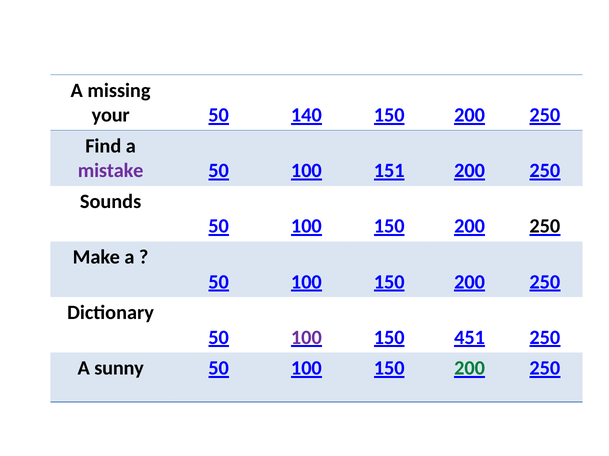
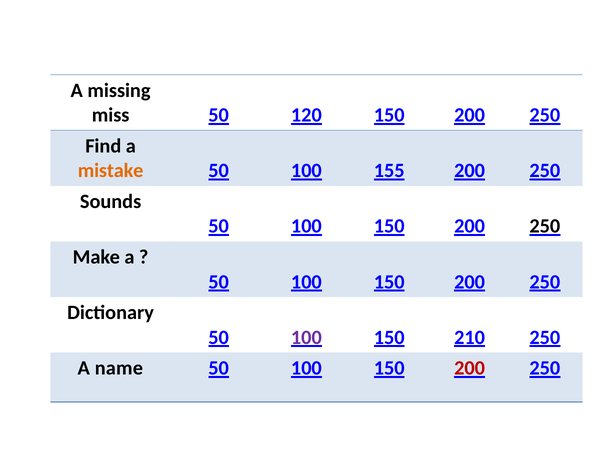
your: your -> miss
140: 140 -> 120
mistake colour: purple -> orange
151: 151 -> 155
451: 451 -> 210
sunny: sunny -> name
200 at (470, 369) colour: green -> red
